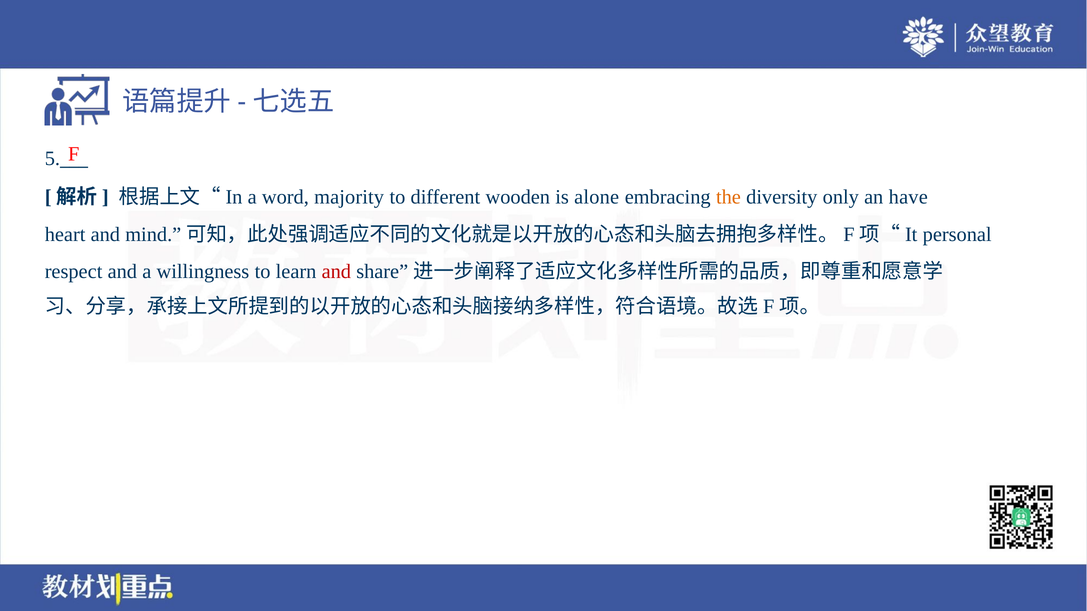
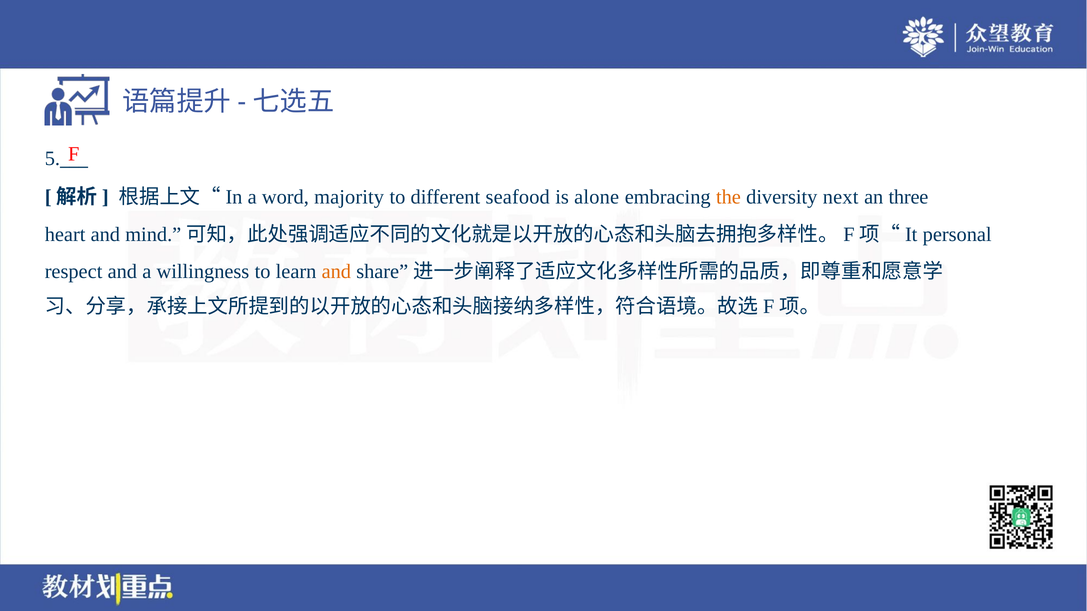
wooden: wooden -> seafood
only: only -> next
have: have -> three
and at (336, 272) colour: red -> orange
